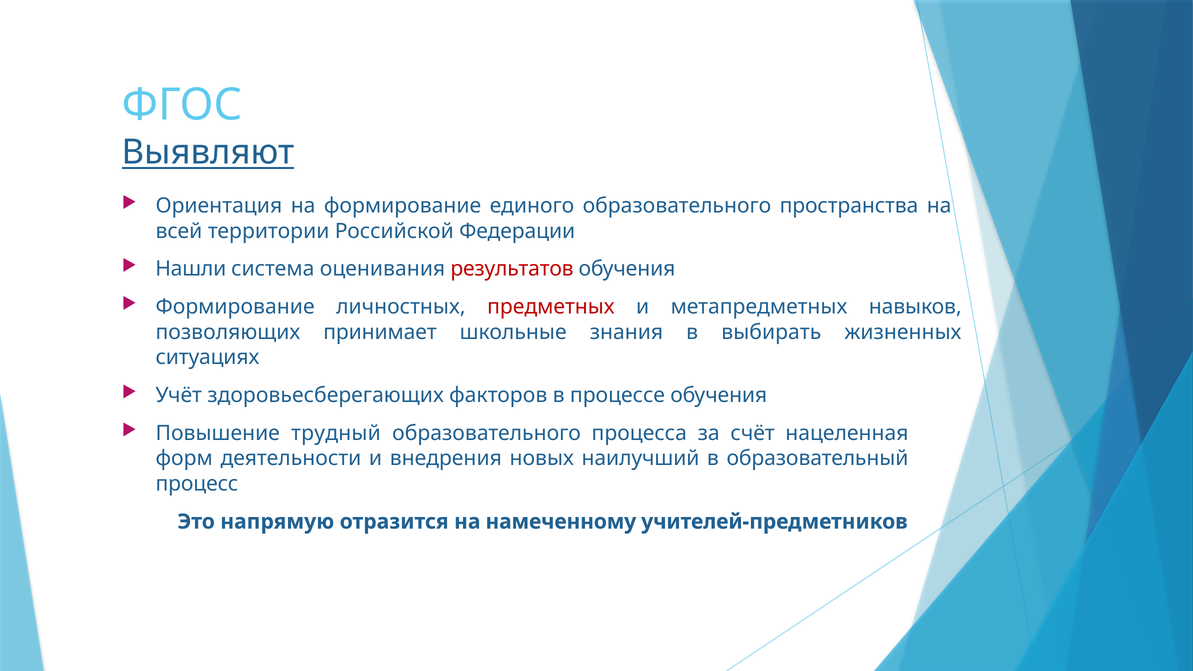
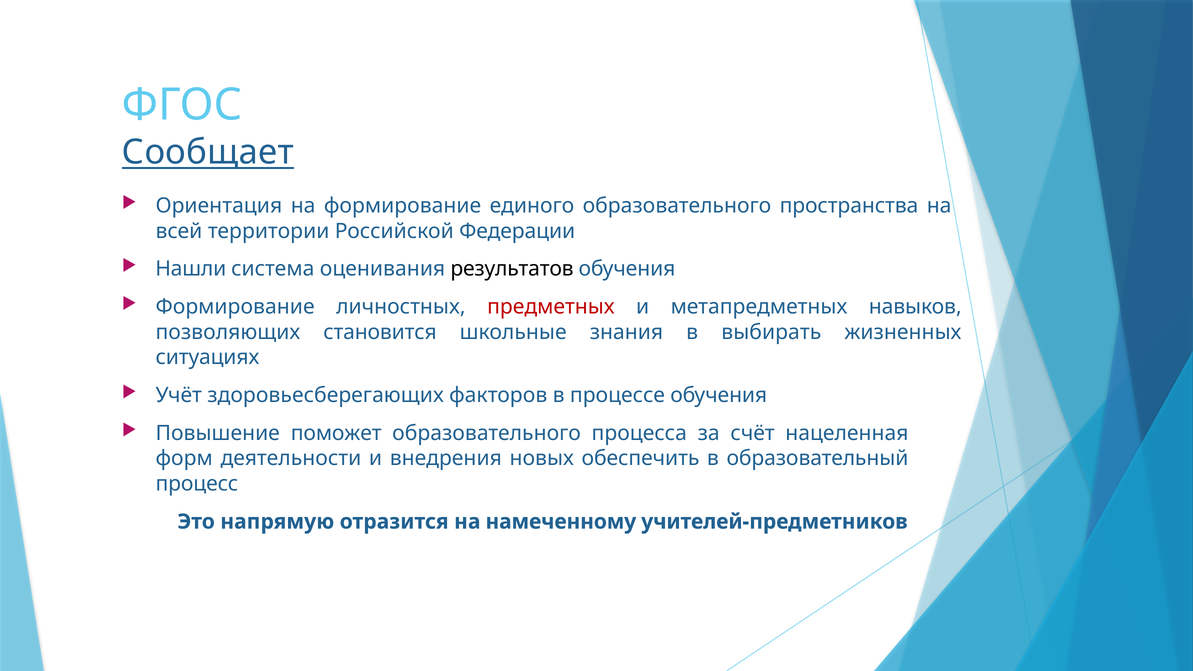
Выявляют: Выявляют -> Сообщает
результатов colour: red -> black
принимает: принимает -> становится
трудный: трудный -> поможет
наилучший: наилучший -> обеспечить
